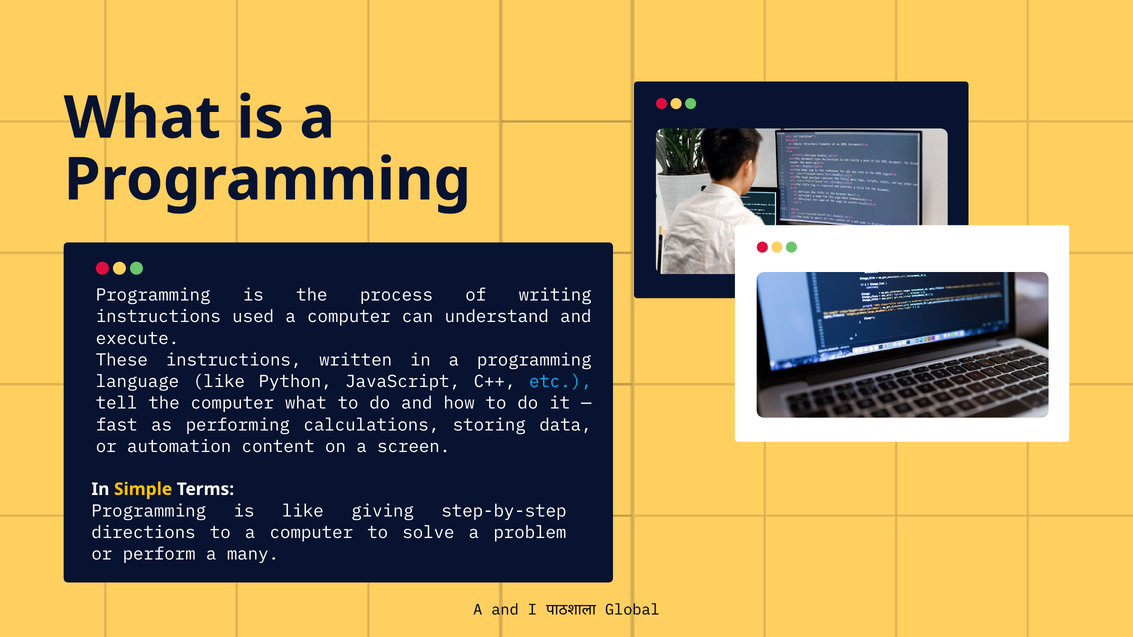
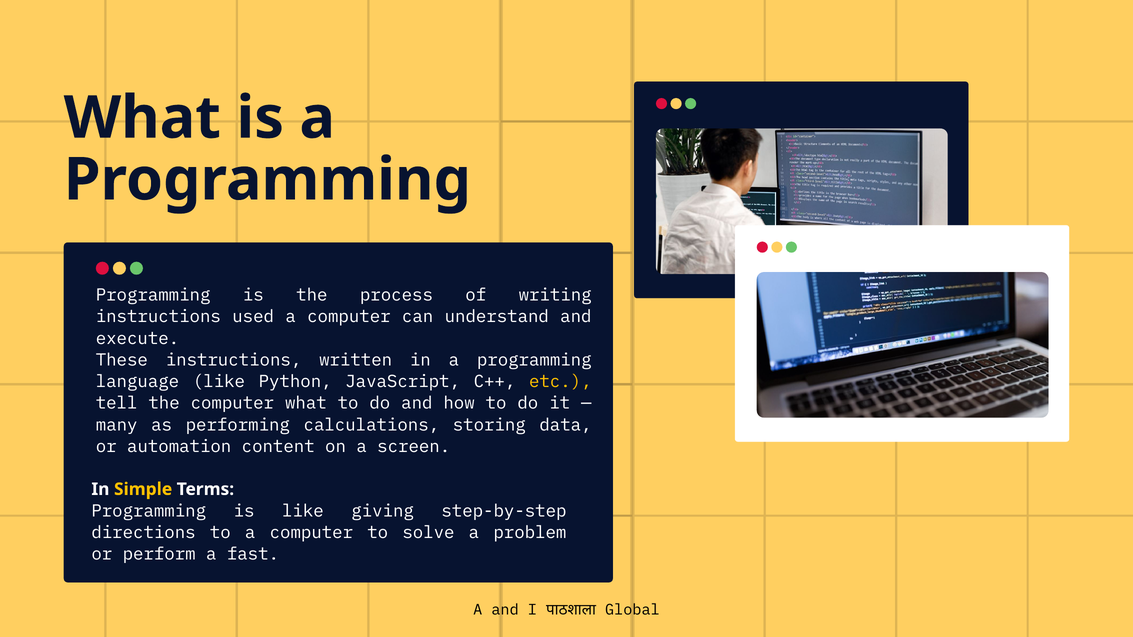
etc colour: light blue -> yellow
fast: fast -> many
many: many -> fast
